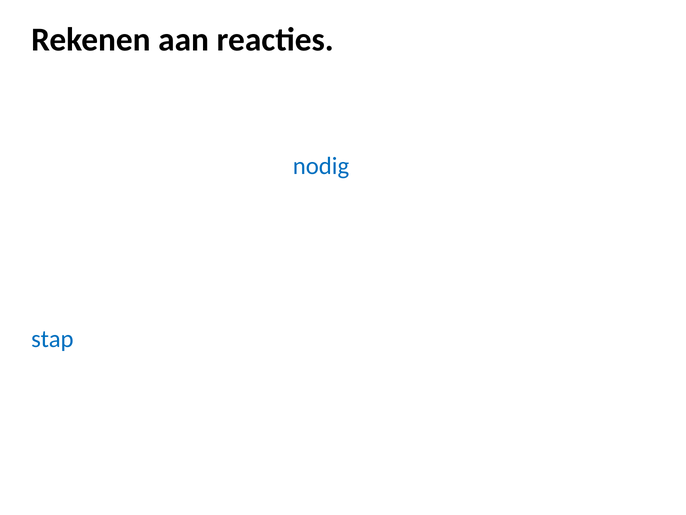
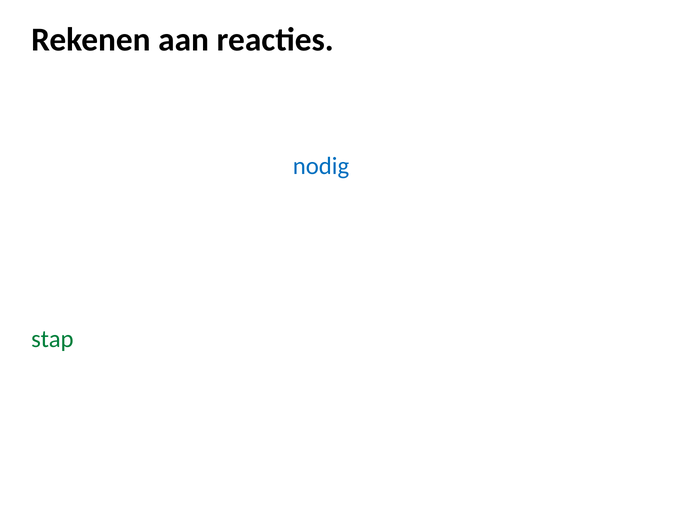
stap at (52, 339) colour: blue -> green
